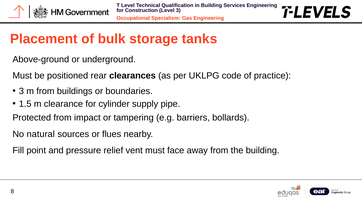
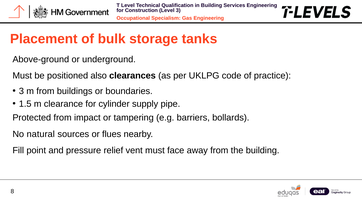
rear: rear -> also
